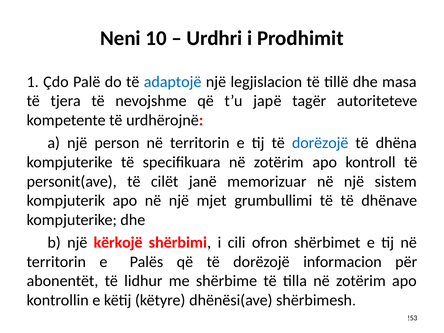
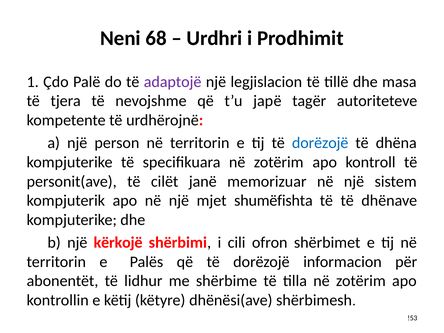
10: 10 -> 68
adaptojë colour: blue -> purple
grumbullimi: grumbullimi -> shumëfishta
